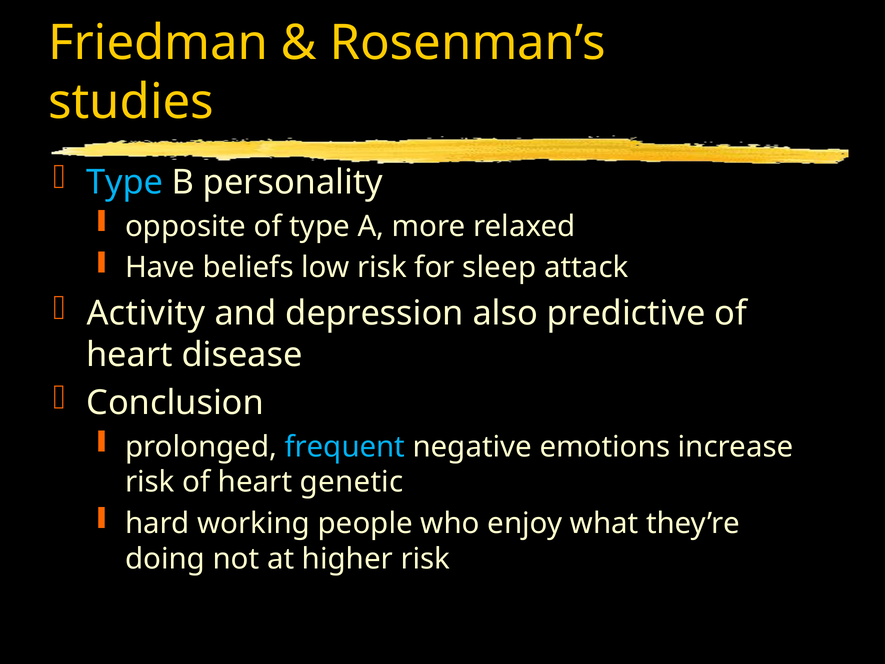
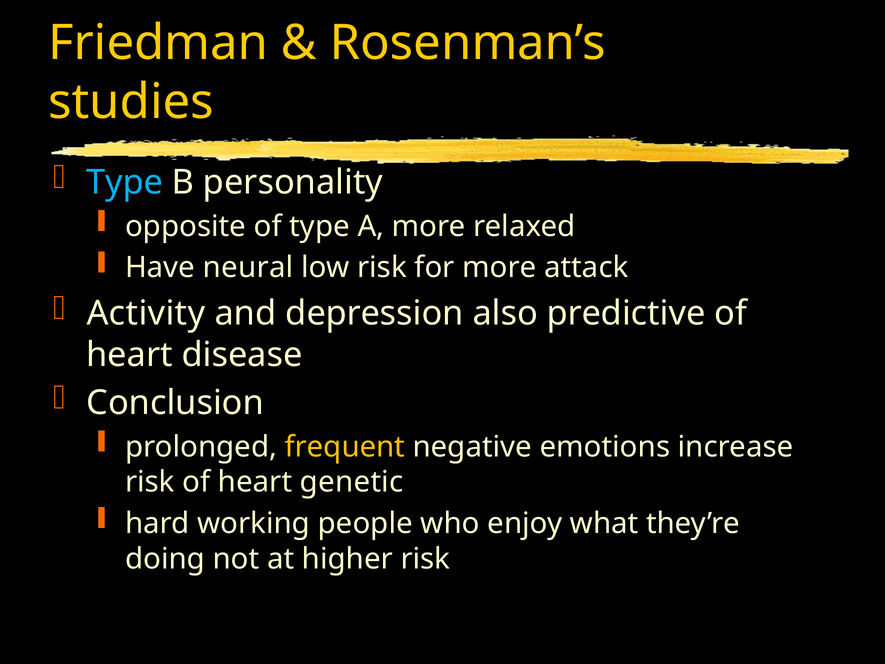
beliefs: beliefs -> neural
for sleep: sleep -> more
frequent colour: light blue -> yellow
